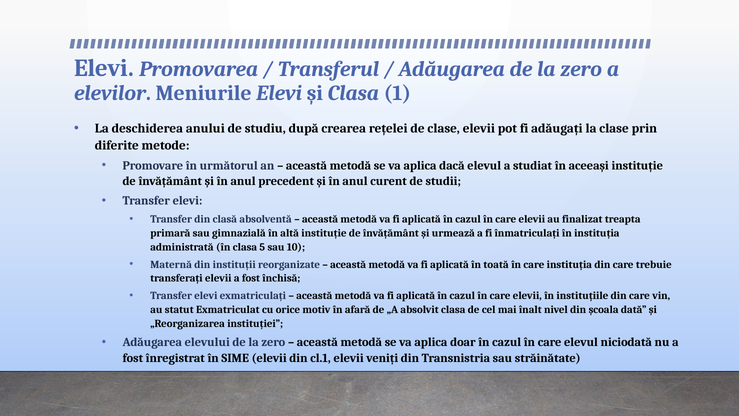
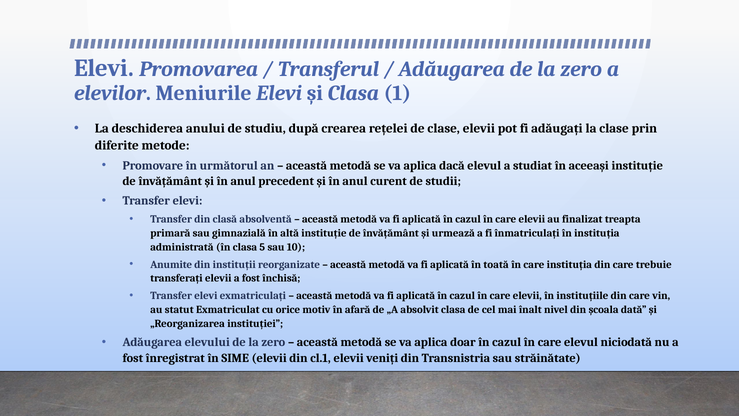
Maternă: Maternă -> Anumite
